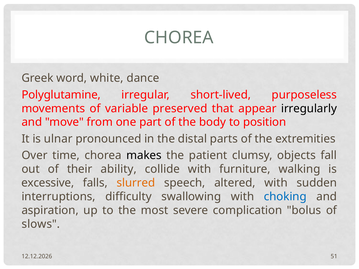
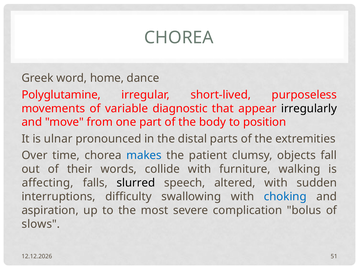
white: white -> home
preserved: preserved -> diagnostic
makes colour: black -> blue
ability: ability -> words
excessive: excessive -> affecting
slurred colour: orange -> black
